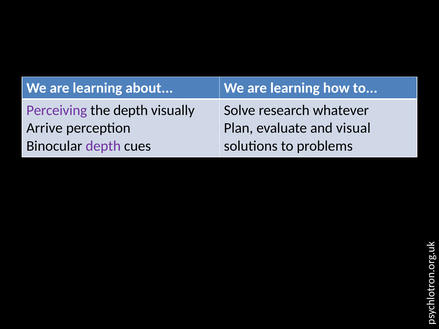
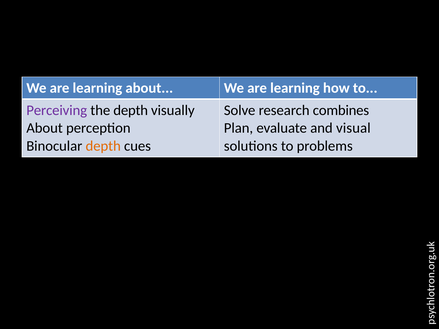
whatever: whatever -> combines
Arrive at (45, 128): Arrive -> About
depth at (103, 146) colour: purple -> orange
